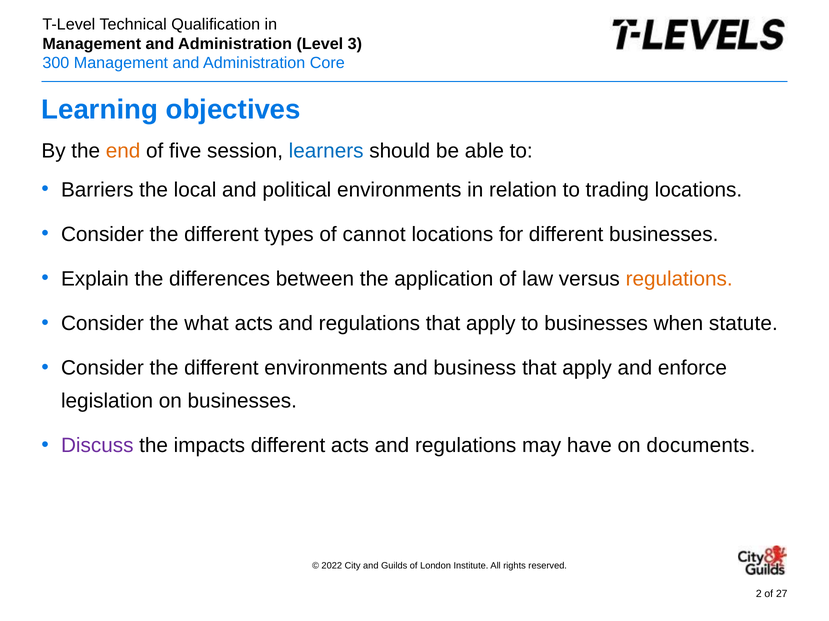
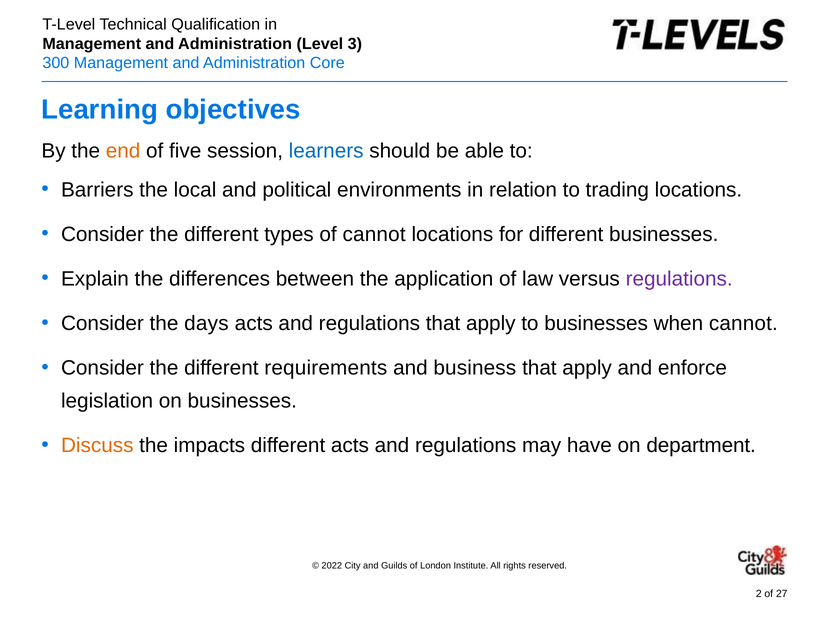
regulations at (679, 279) colour: orange -> purple
what: what -> days
when statute: statute -> cannot
different environments: environments -> requirements
Discuss colour: purple -> orange
documents: documents -> department
